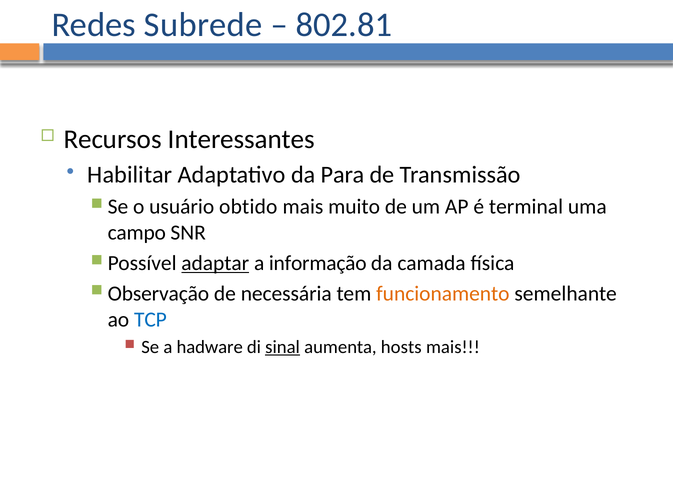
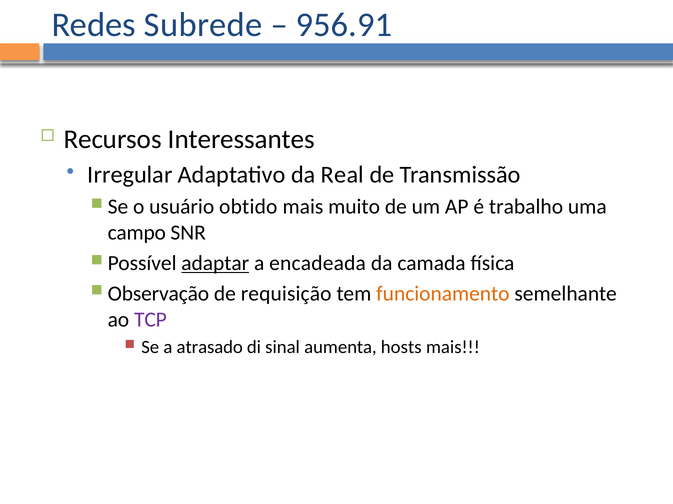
802.81: 802.81 -> 956.91
Habilitar: Habilitar -> Irregular
Para: Para -> Real
terminal: terminal -> trabalho
informação: informação -> encadeada
necessária: necessária -> requisição
TCP colour: blue -> purple
hadware: hadware -> atrasado
sinal underline: present -> none
